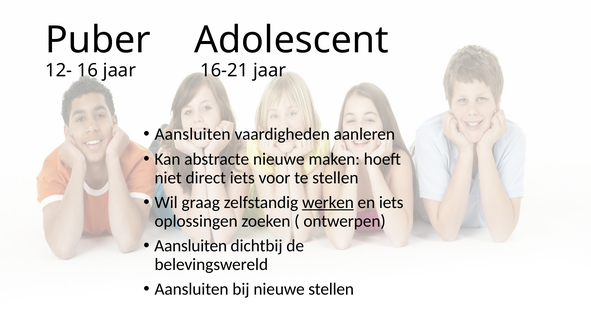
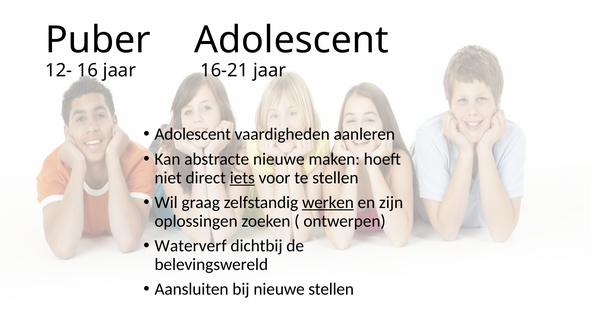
Aansluiten at (193, 134): Aansluiten -> Adolescent
iets at (242, 177) underline: none -> present
en iets: iets -> zijn
Aansluiten at (191, 245): Aansluiten -> Waterverf
